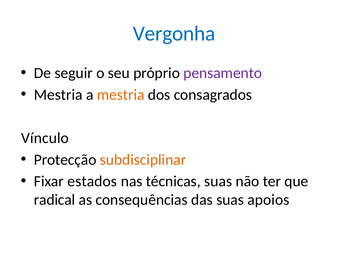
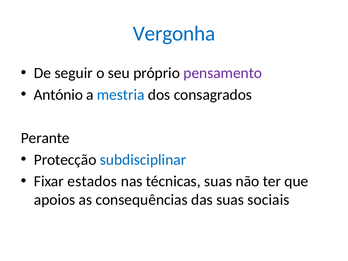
Mestria at (58, 95): Mestria -> António
mestria at (121, 95) colour: orange -> blue
Vínculo: Vínculo -> Perante
subdisciplinar colour: orange -> blue
radical: radical -> apoios
apoios: apoios -> sociais
